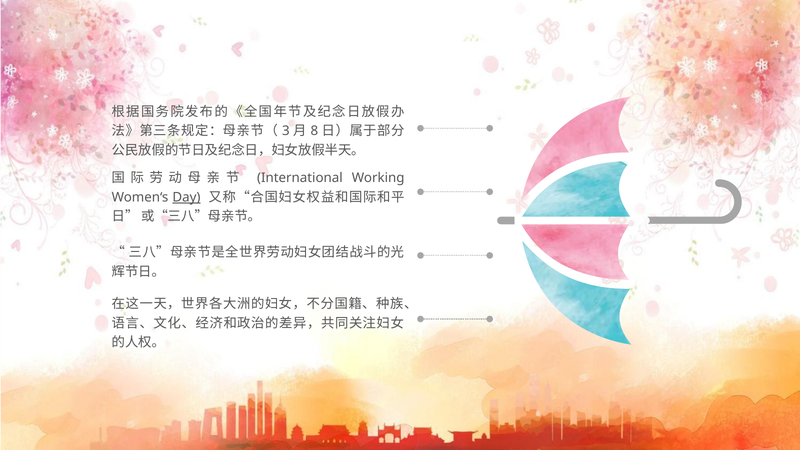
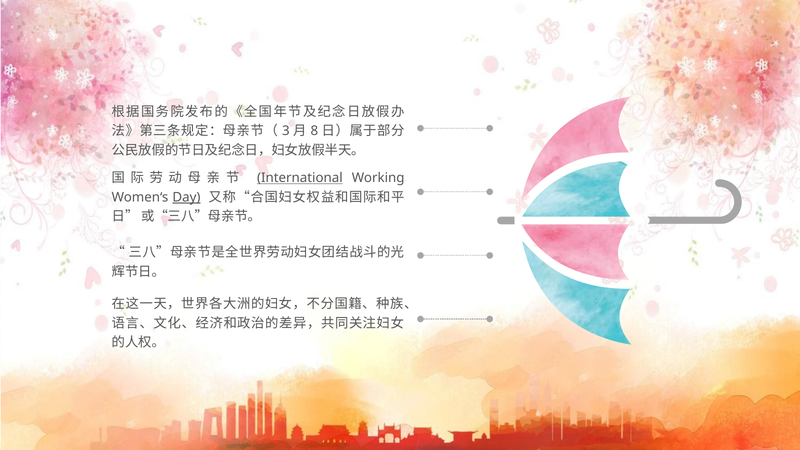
International underline: none -> present
